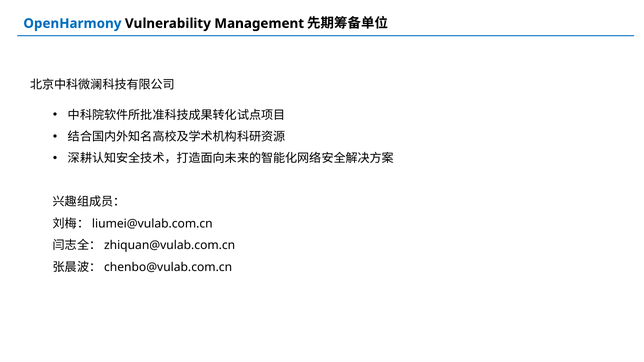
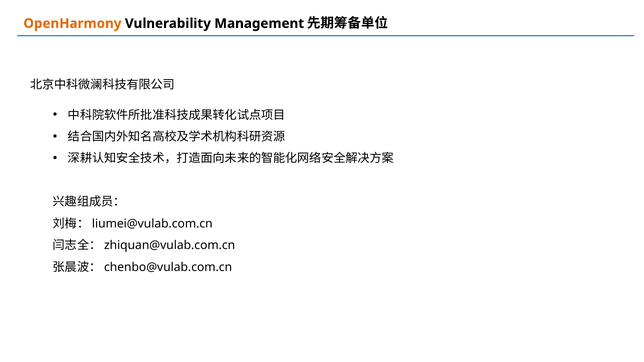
OpenHarmony colour: blue -> orange
